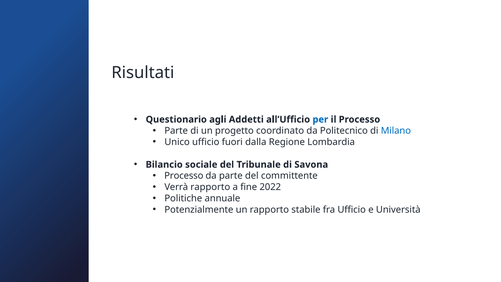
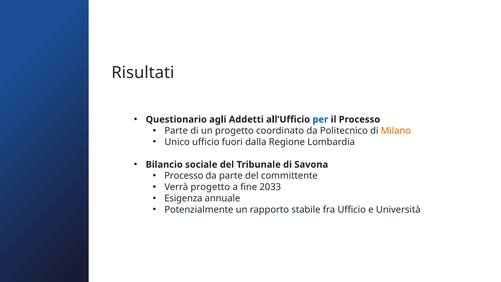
Milano colour: blue -> orange
Verrà rapporto: rapporto -> progetto
2022: 2022 -> 2033
Politiche: Politiche -> Esigenza
